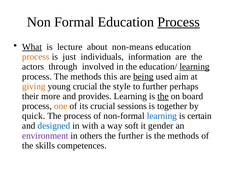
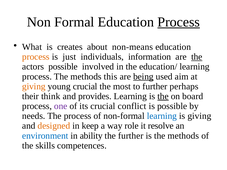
What underline: present -> none
lecture: lecture -> creates
the at (197, 57) underline: none -> present
actors through: through -> possible
learning at (195, 67) underline: present -> none
style: style -> most
more: more -> think
one colour: orange -> purple
sessions: sessions -> conflict
is together: together -> possible
quick: quick -> needs
is certain: certain -> giving
designed colour: blue -> orange
with: with -> keep
soft: soft -> role
gender: gender -> resolve
environment colour: purple -> blue
others: others -> ability
